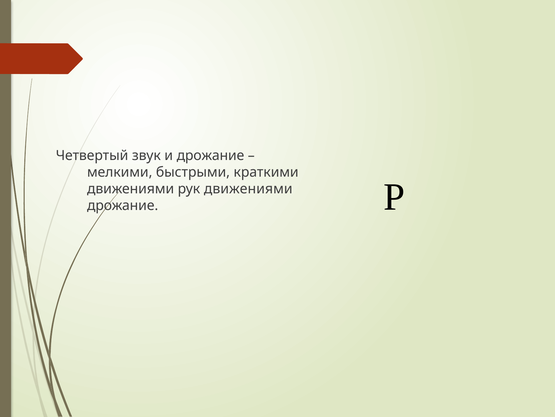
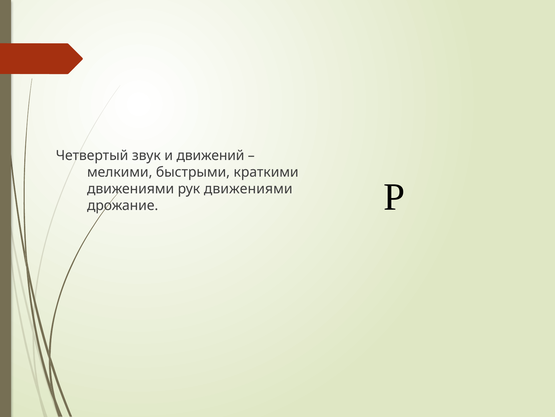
и дрожание: дрожание -> движений
